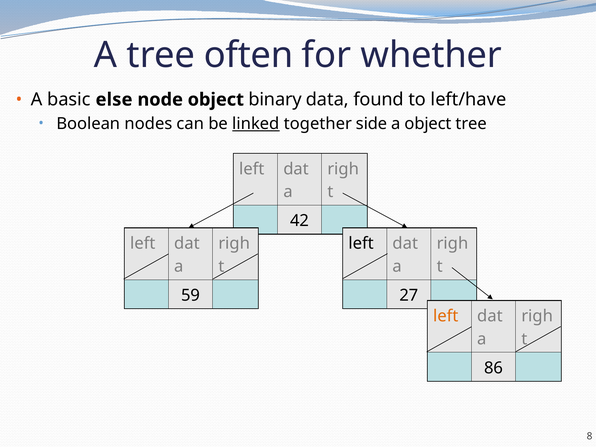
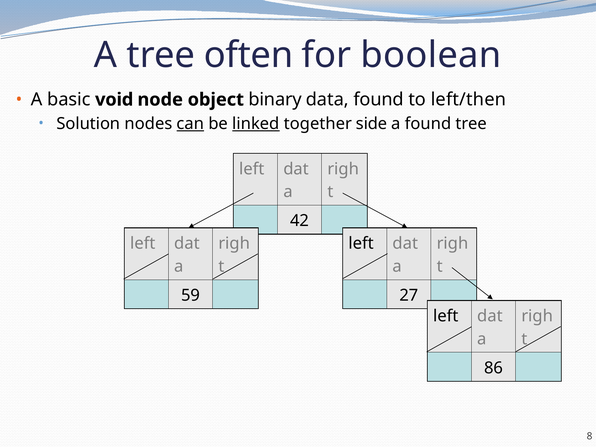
whether: whether -> boolean
else: else -> void
left/have: left/have -> left/then
Boolean: Boolean -> Solution
can underline: none -> present
a object: object -> found
left at (446, 316) colour: orange -> black
